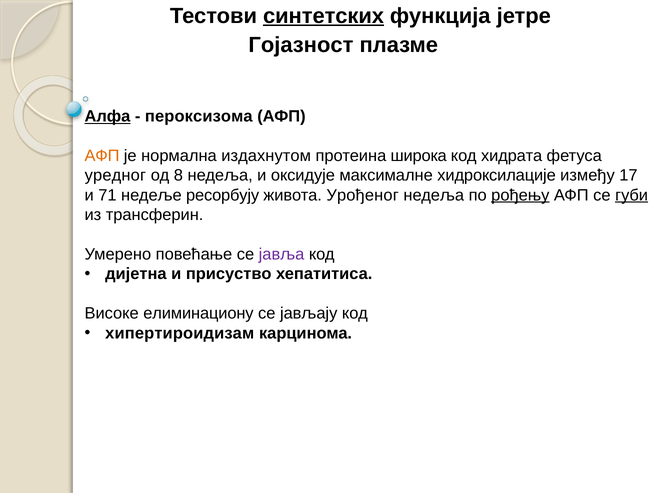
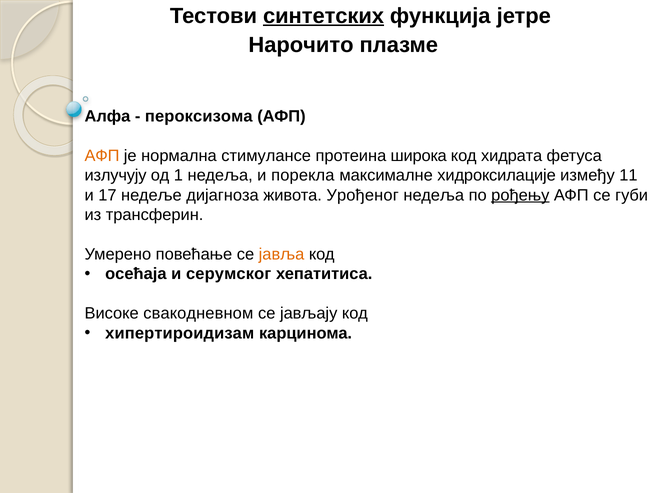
Гојазност: Гојазност -> Нарочито
Алфа underline: present -> none
издахнутом: издахнутом -> стимулансе
уредног: уредног -> излучују
8: 8 -> 1
оксидује: оксидује -> порекла
17: 17 -> 11
71: 71 -> 17
ресорбују: ресорбују -> дијагноза
губи underline: present -> none
јавља colour: purple -> orange
дијетна: дијетна -> осећаја
присуство: присуство -> серумског
елиминациону: елиминациону -> свакодневном
